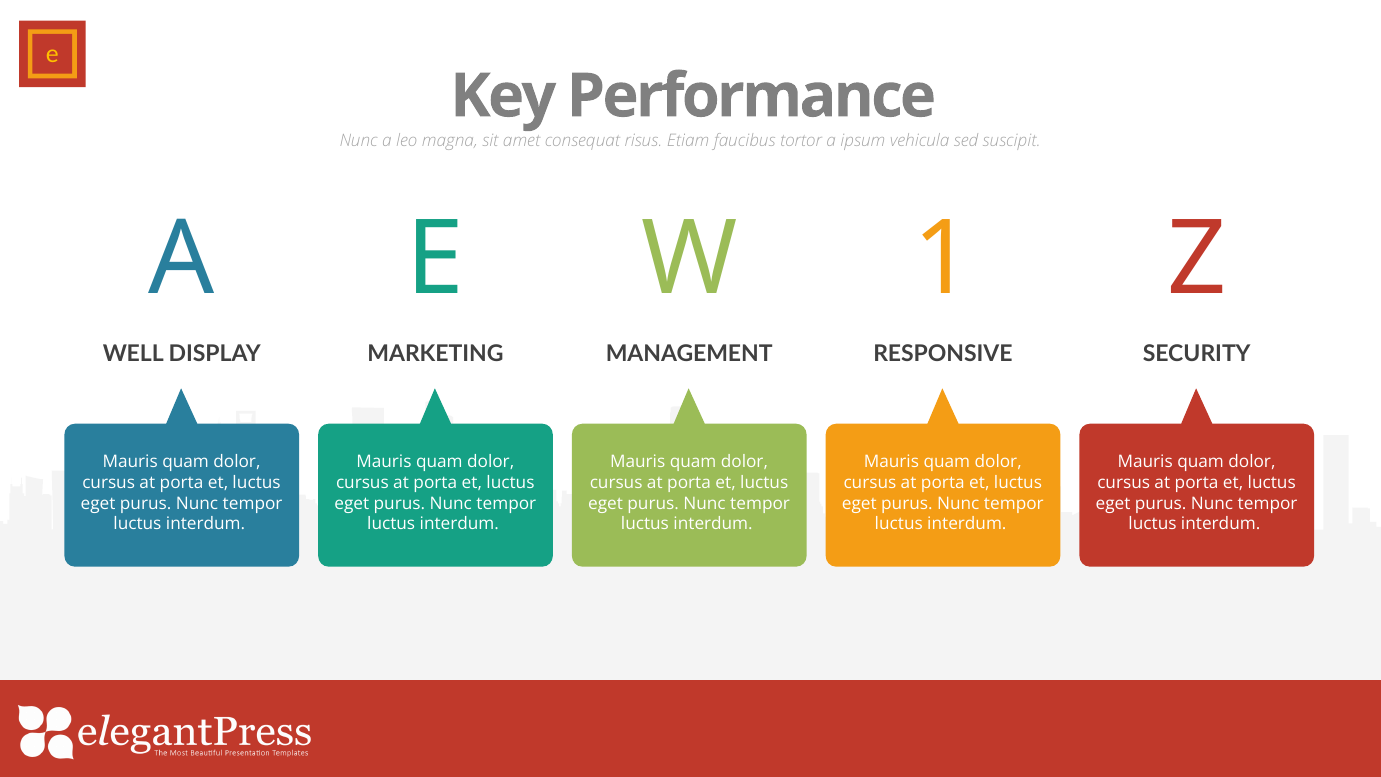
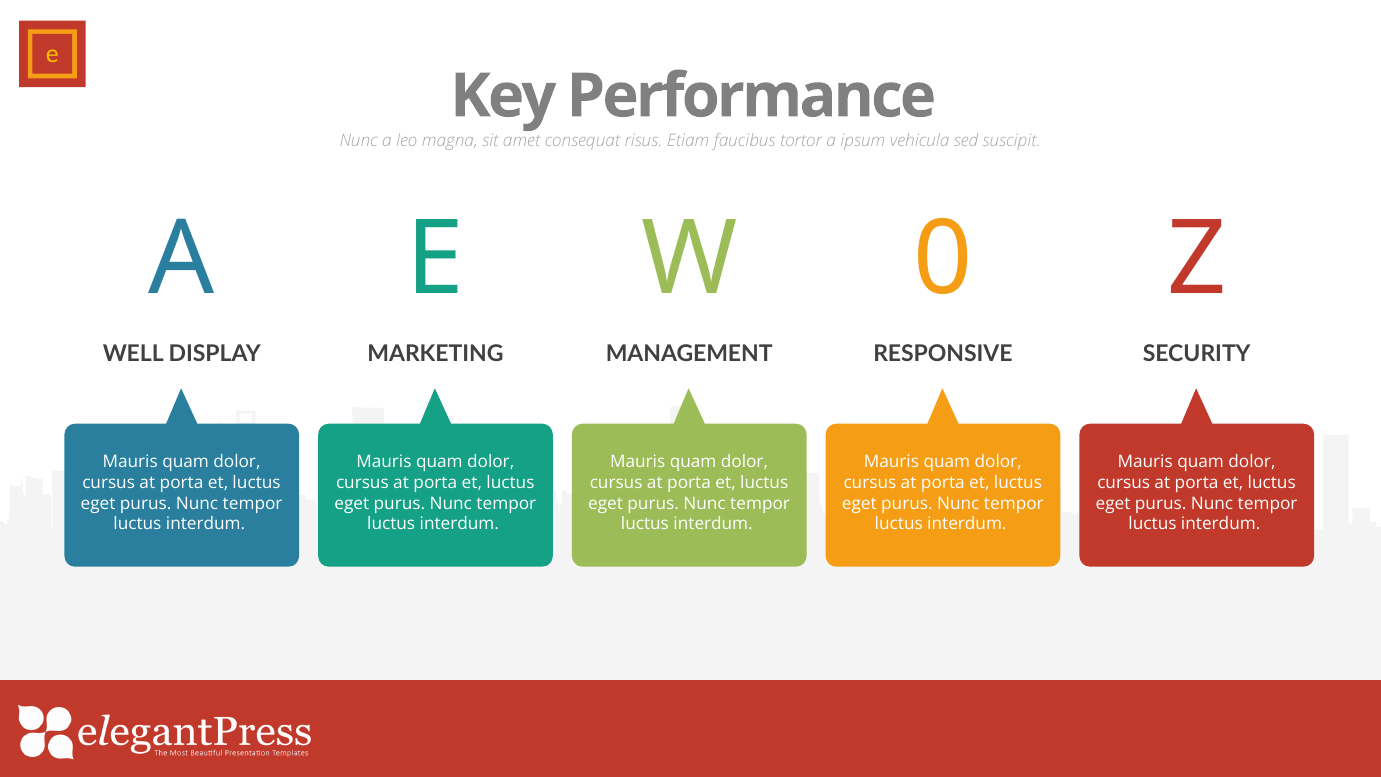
1: 1 -> 0
